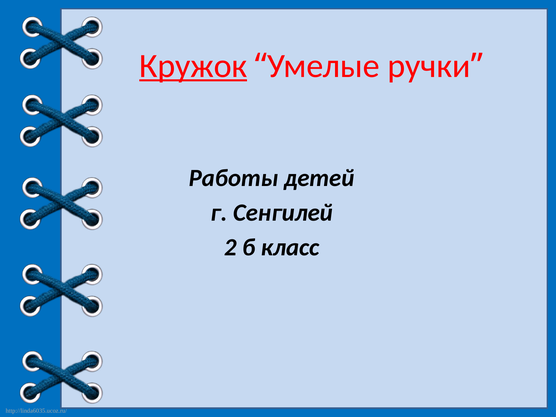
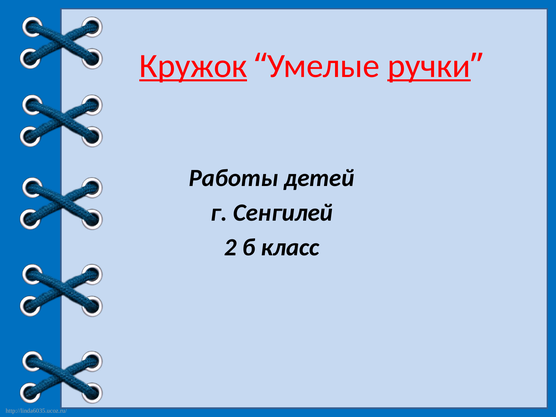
ручки underline: none -> present
